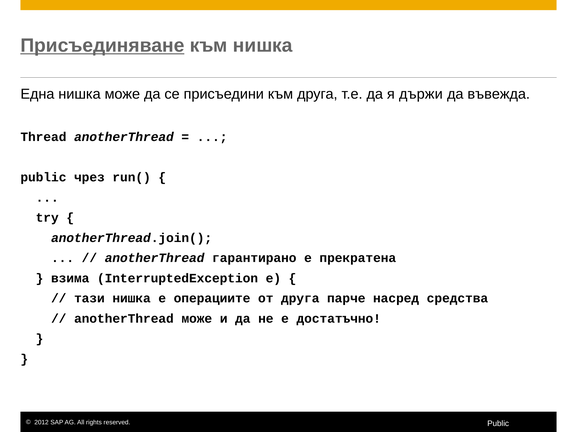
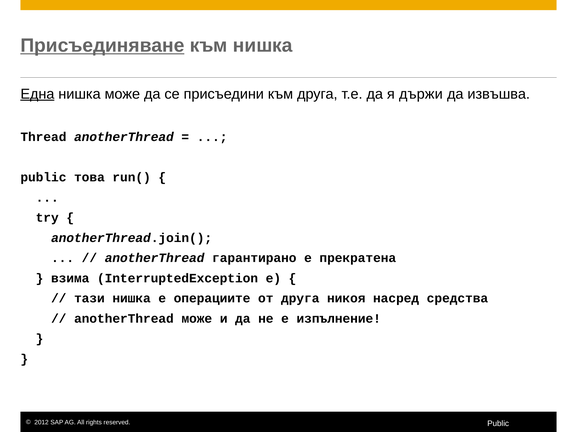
Една underline: none -> present
въвежда: въвежда -> извъшва
чрез: чрез -> това
парче: парче -> никоя
достатъчно: достатъчно -> изпълнение
